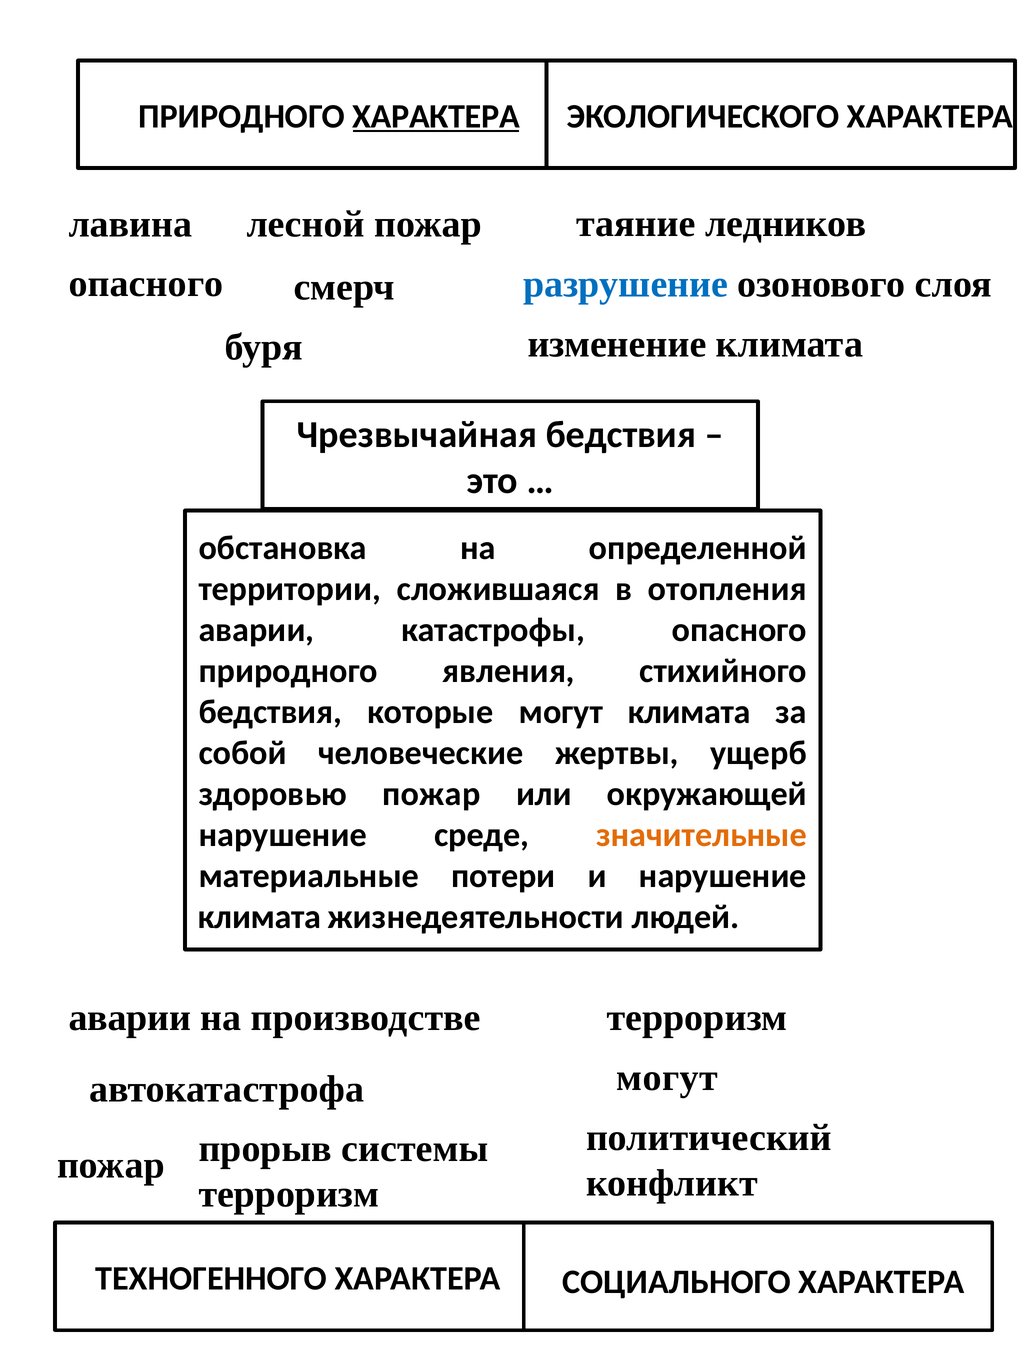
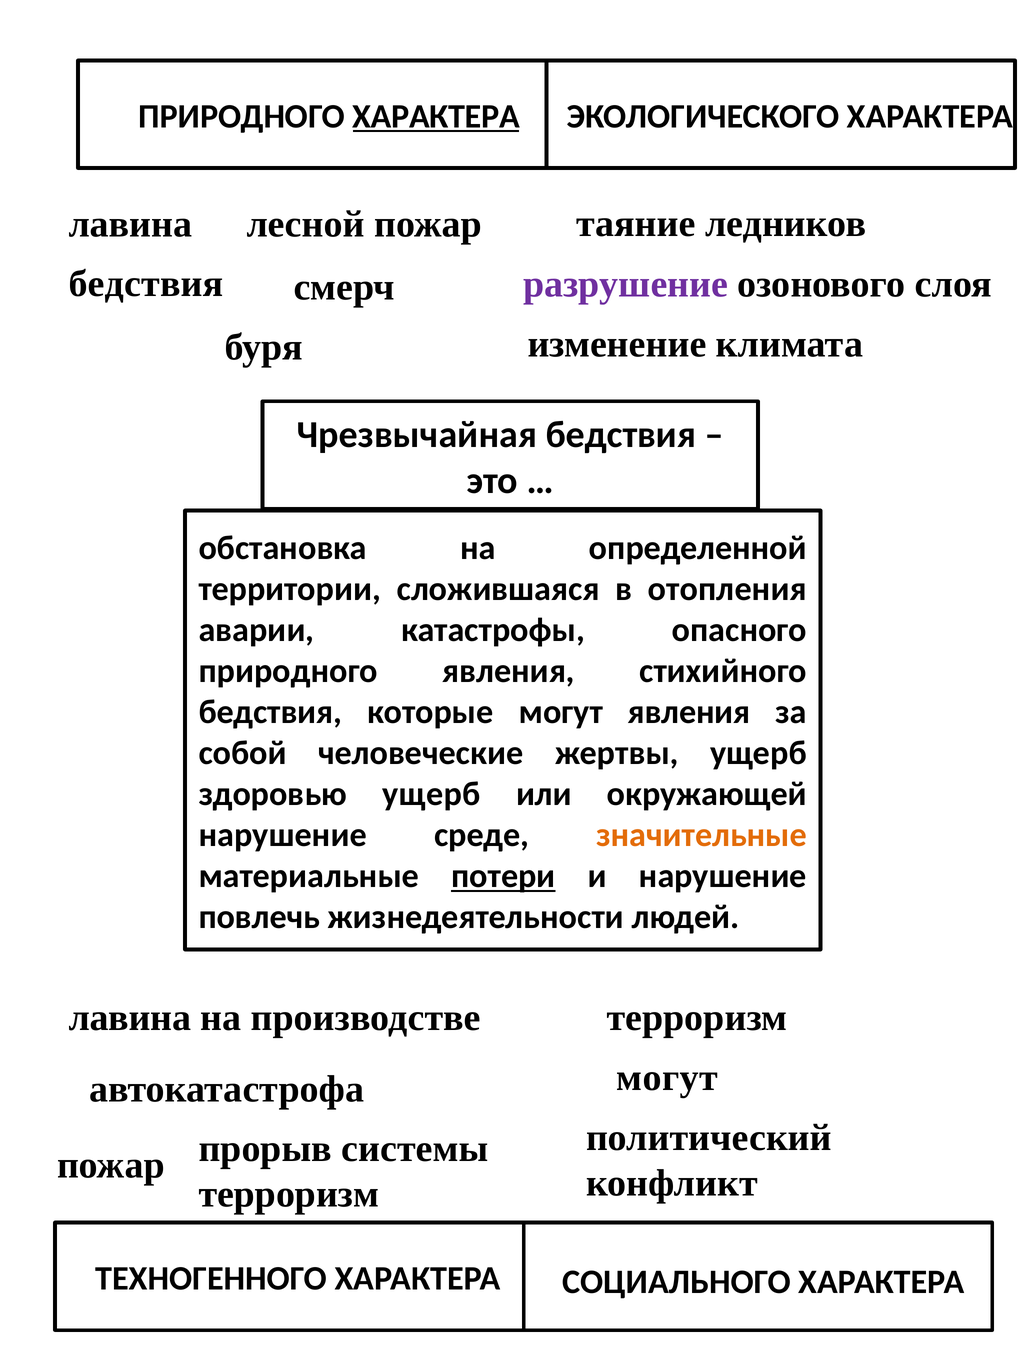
опасного at (146, 284): опасного -> бедствия
разрушение colour: blue -> purple
могут климата: климата -> явления
здоровью пожар: пожар -> ущерб
потери underline: none -> present
климата at (260, 917): климата -> повлечь
аварии at (130, 1018): аварии -> лавина
